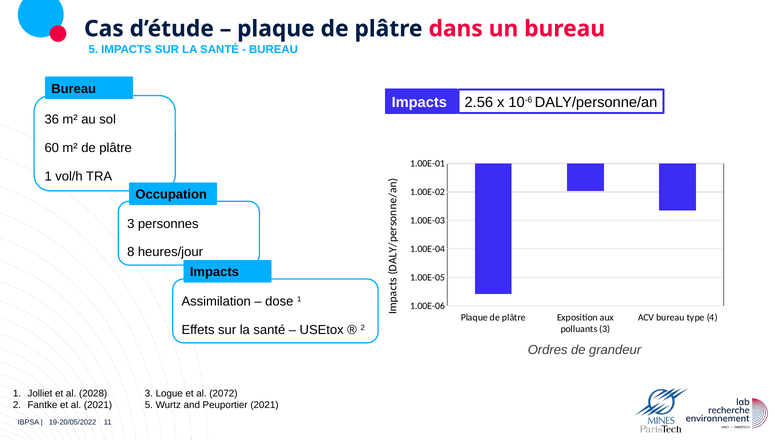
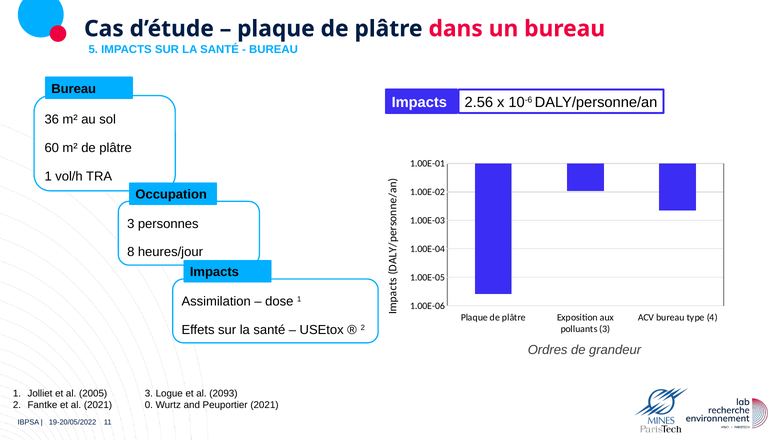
2028: 2028 -> 2005
2072: 2072 -> 2093
2021 5: 5 -> 0
